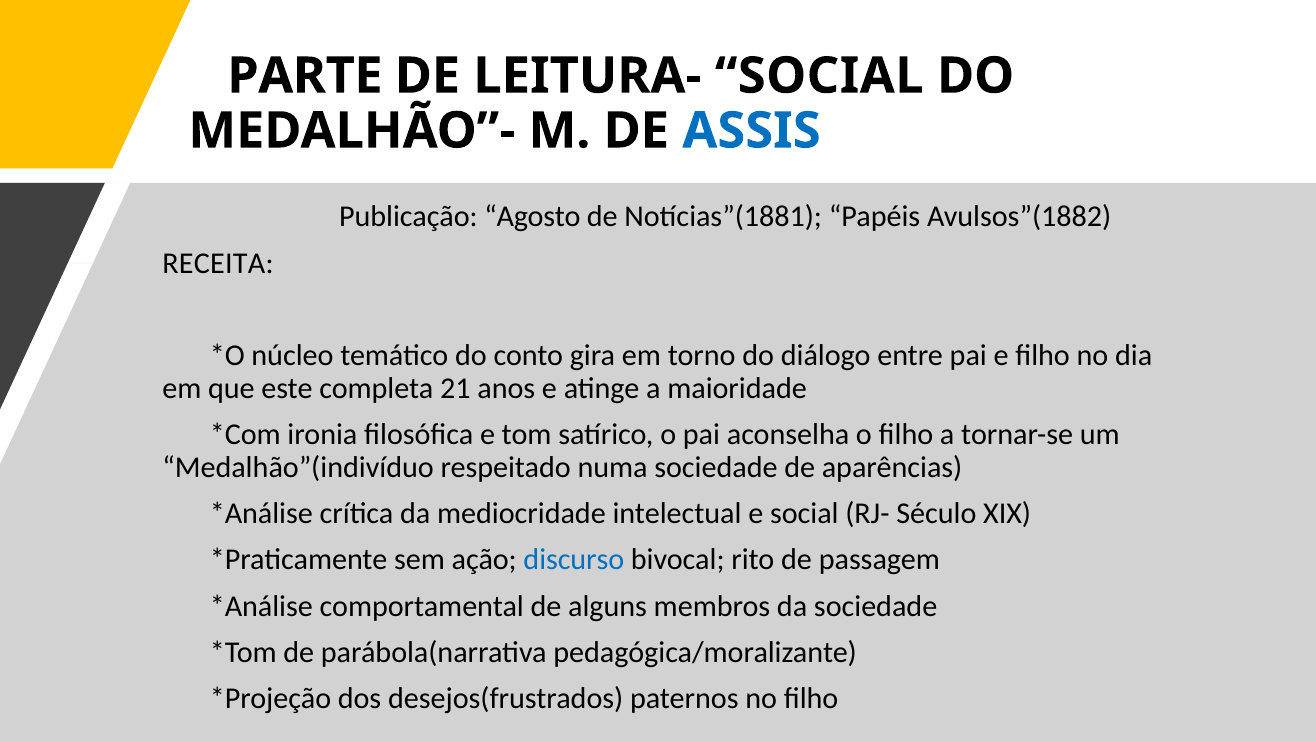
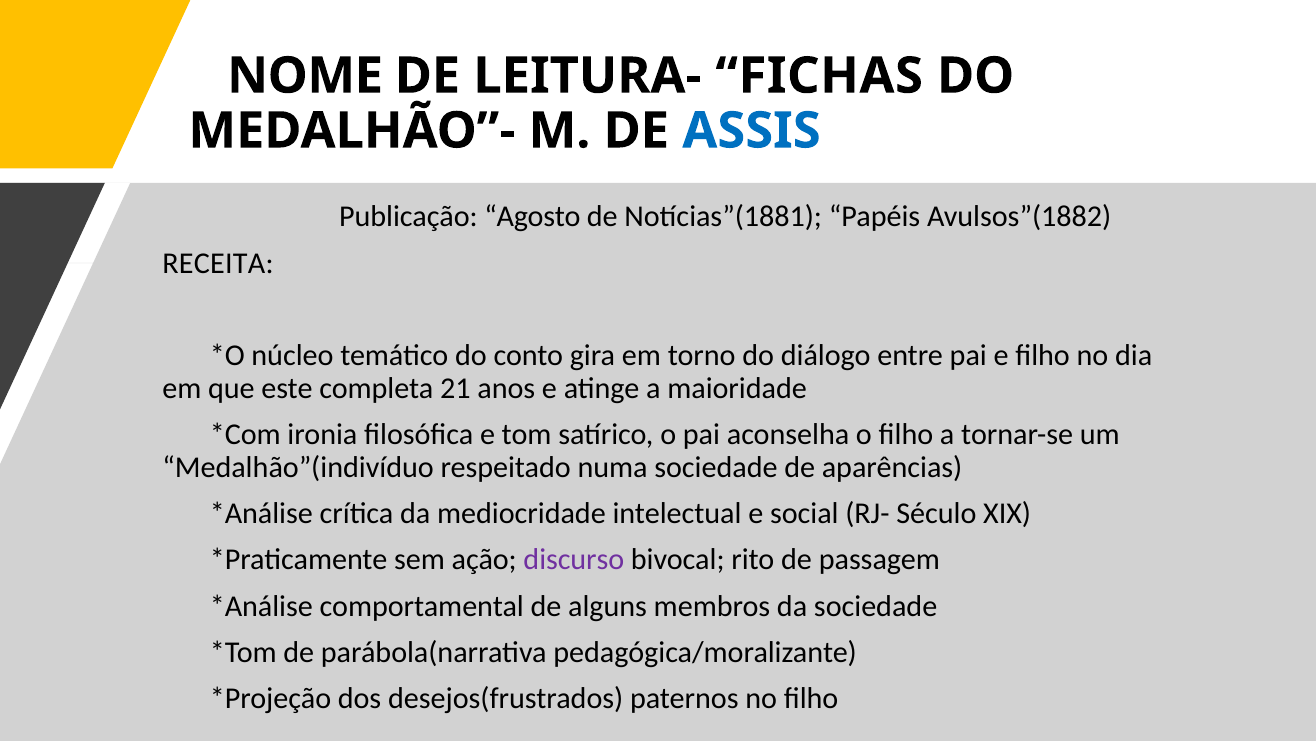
PARTE: PARTE -> NOME
LEITURA- SOCIAL: SOCIAL -> FICHAS
discurso colour: blue -> purple
